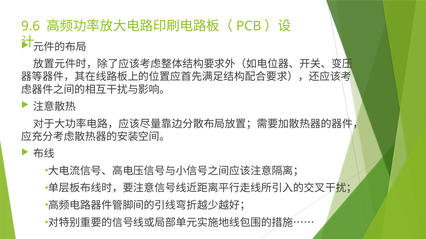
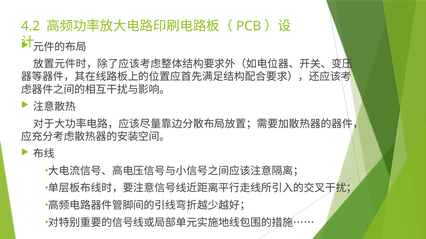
9.6: 9.6 -> 4.2
